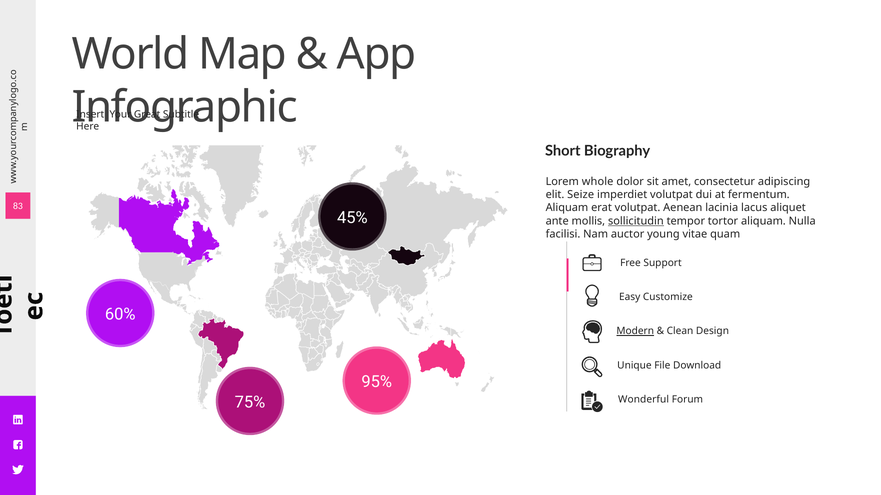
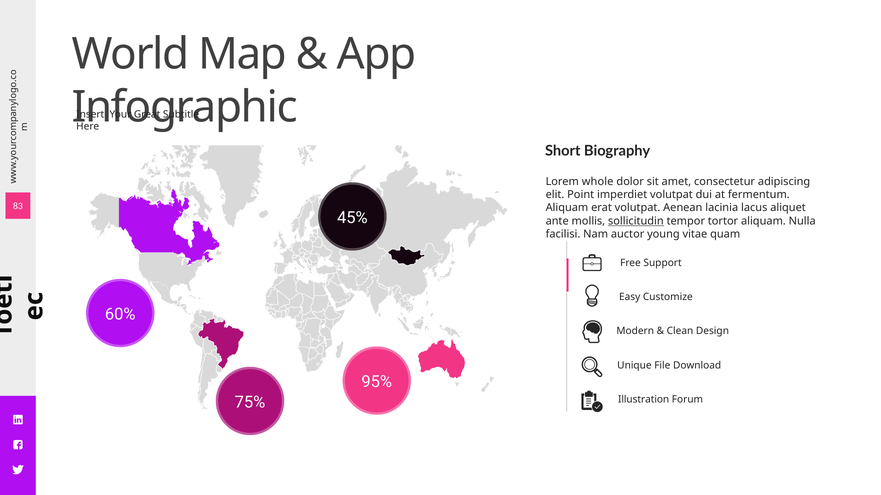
Seize: Seize -> Point
Modern underline: present -> none
Wonderful: Wonderful -> Illustration
